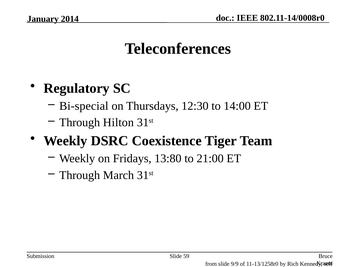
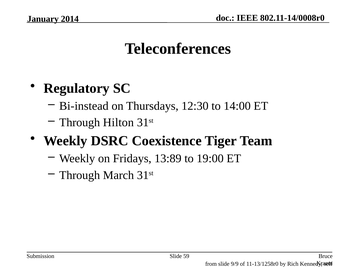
Bi-special: Bi-special -> Bi-instead
13:80: 13:80 -> 13:89
21:00: 21:00 -> 19:00
